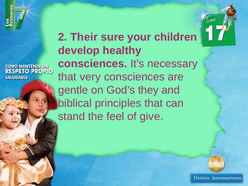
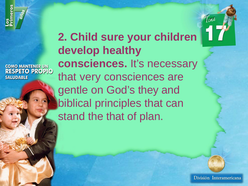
Their: Their -> Child
the feel: feel -> that
give: give -> plan
